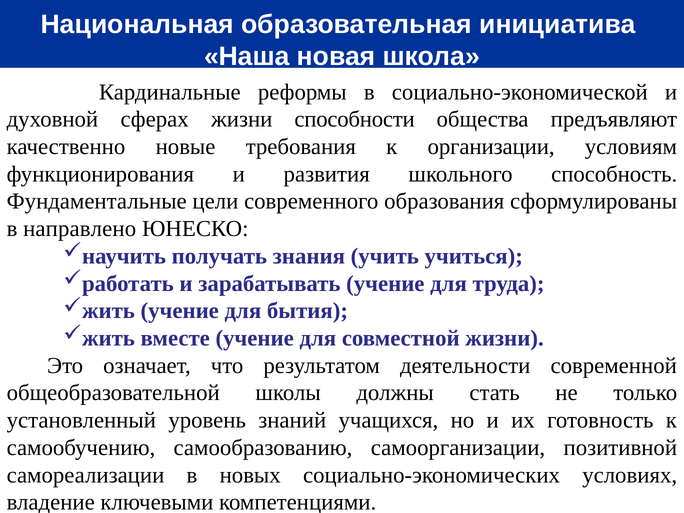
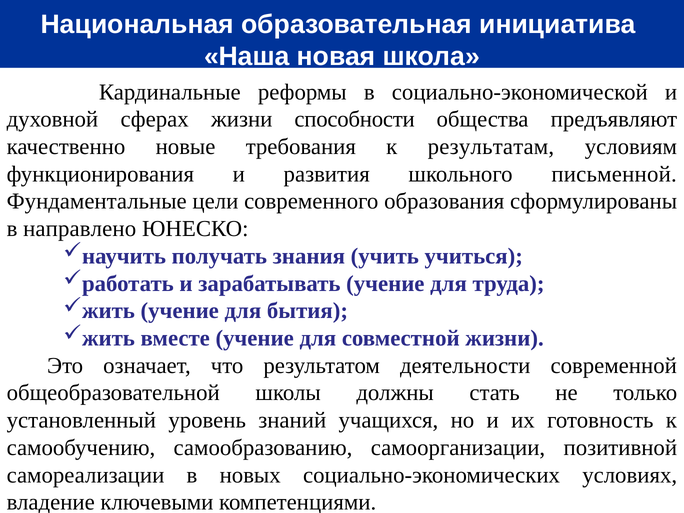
организации: организации -> результатам
способность: способность -> письменной
